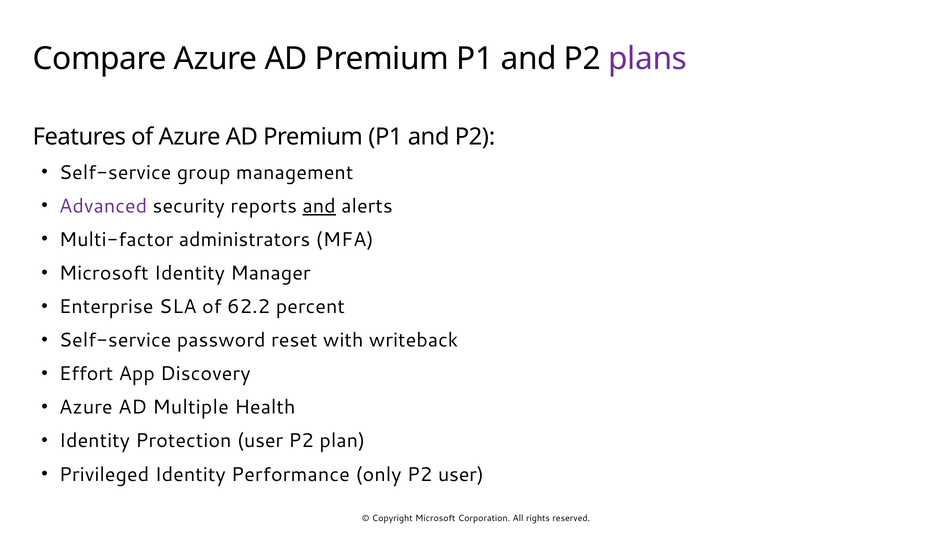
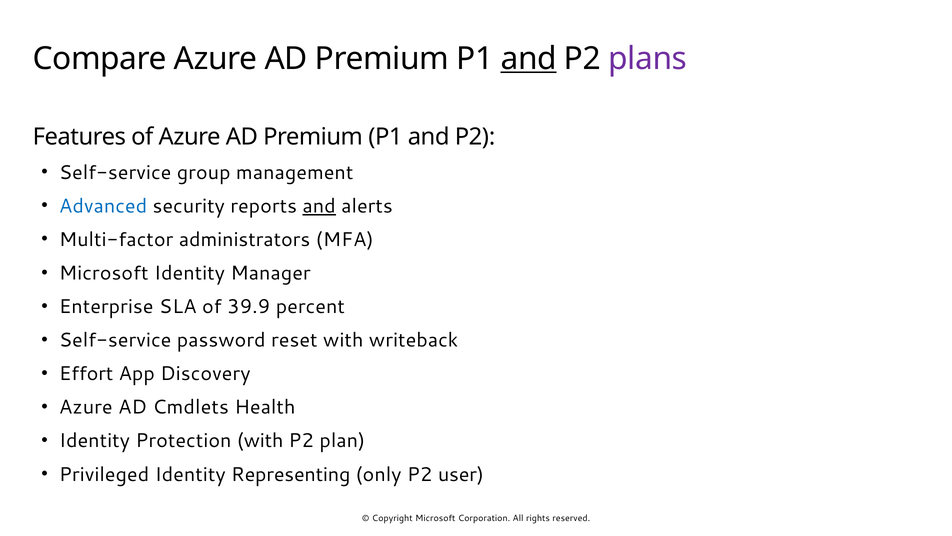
and at (529, 59) underline: none -> present
Advanced colour: purple -> blue
62.2: 62.2 -> 39.9
Multiple: Multiple -> Cmdlets
Protection user: user -> with
Performance: Performance -> Representing
